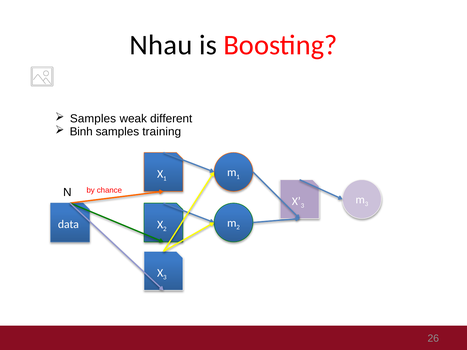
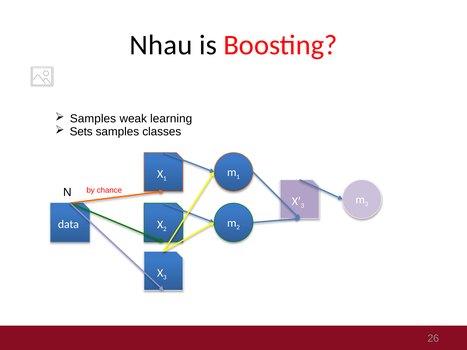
different: different -> learning
Binh: Binh -> Sets
training: training -> classes
